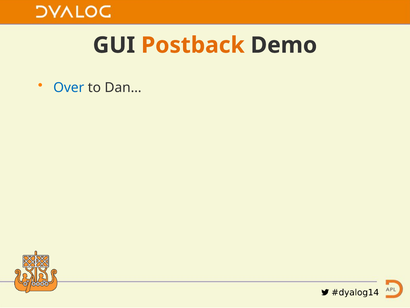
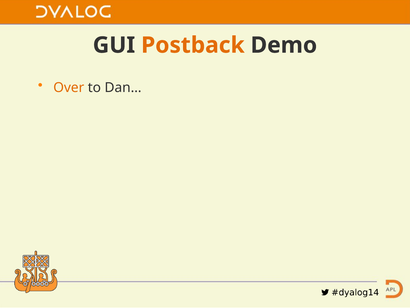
Over colour: blue -> orange
